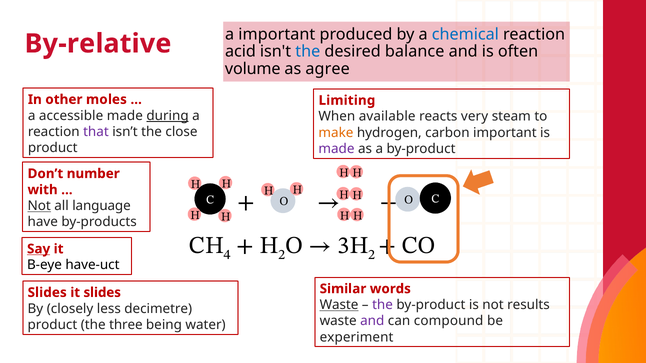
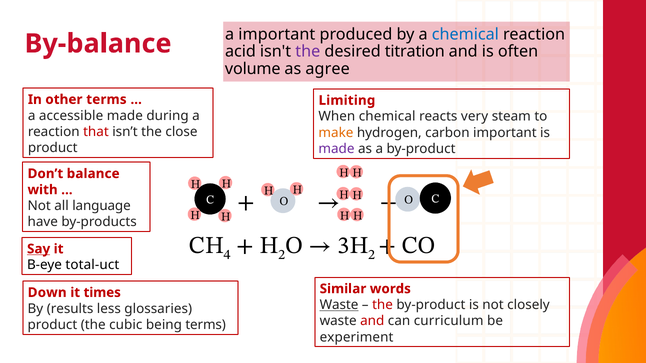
By-relative: By-relative -> By-balance
the at (308, 52) colour: blue -> purple
balance: balance -> titration
other moles: moles -> terms
during underline: present -> none
When available: available -> chemical
that colour: purple -> red
number: number -> balance
Not at (39, 206) underline: present -> none
have-uct: have-uct -> total-uct
Slides at (47, 293): Slides -> Down
it slides: slides -> times
the at (383, 305) colour: purple -> red
results: results -> closely
closely: closely -> results
decimetre: decimetre -> glossaries
and at (372, 321) colour: purple -> red
compound: compound -> curriculum
three: three -> cubic
being water: water -> terms
